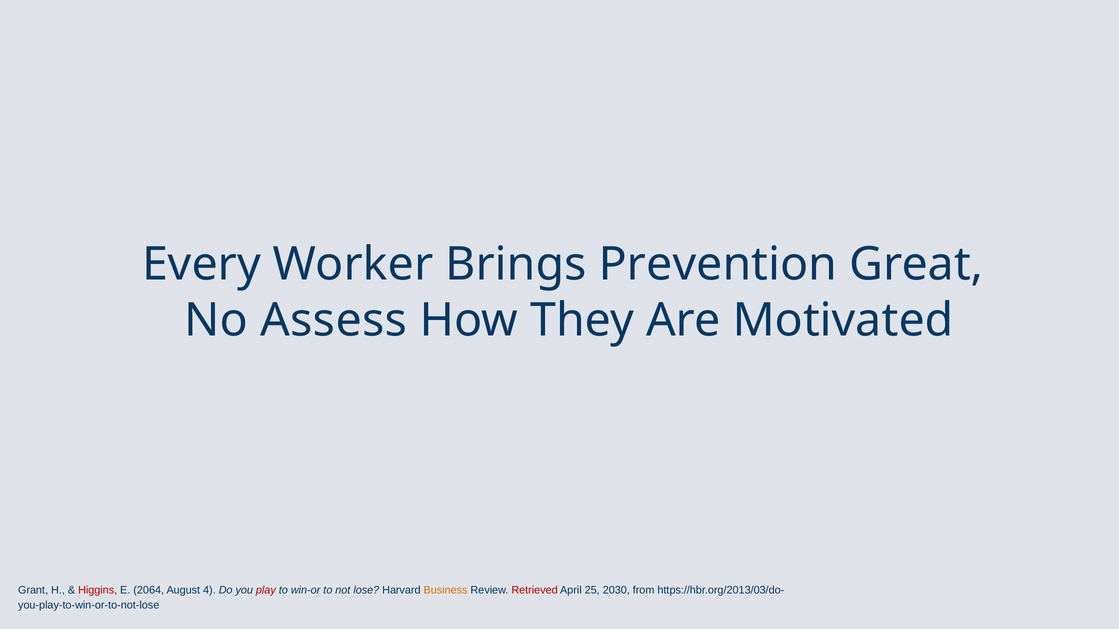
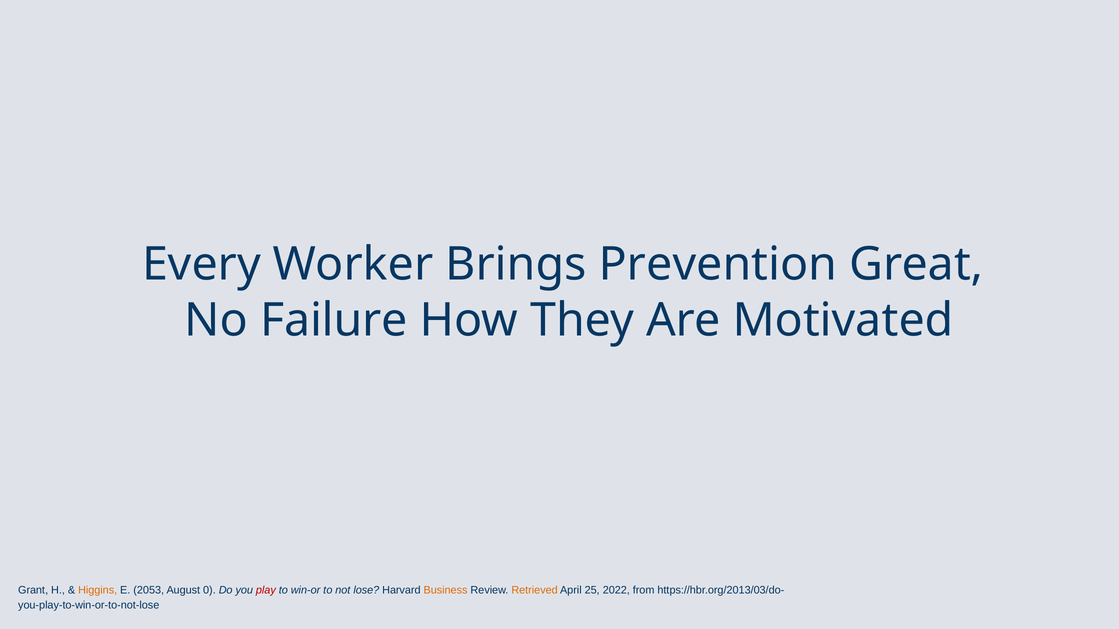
Assess: Assess -> Failure
Higgins colour: red -> orange
2064: 2064 -> 2053
4: 4 -> 0
Retrieved colour: red -> orange
2030: 2030 -> 2022
